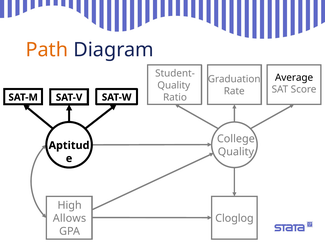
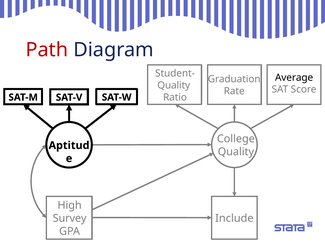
Path colour: orange -> red
Allows: Allows -> Survey
Cloglog: Cloglog -> Include
